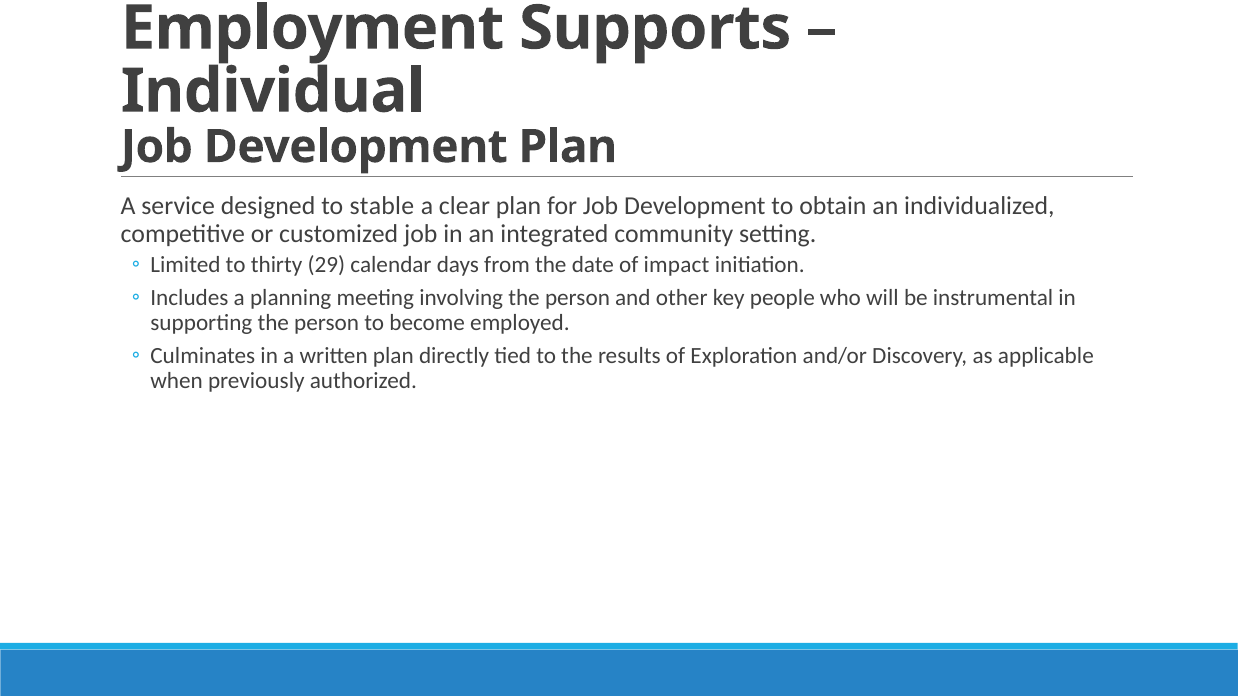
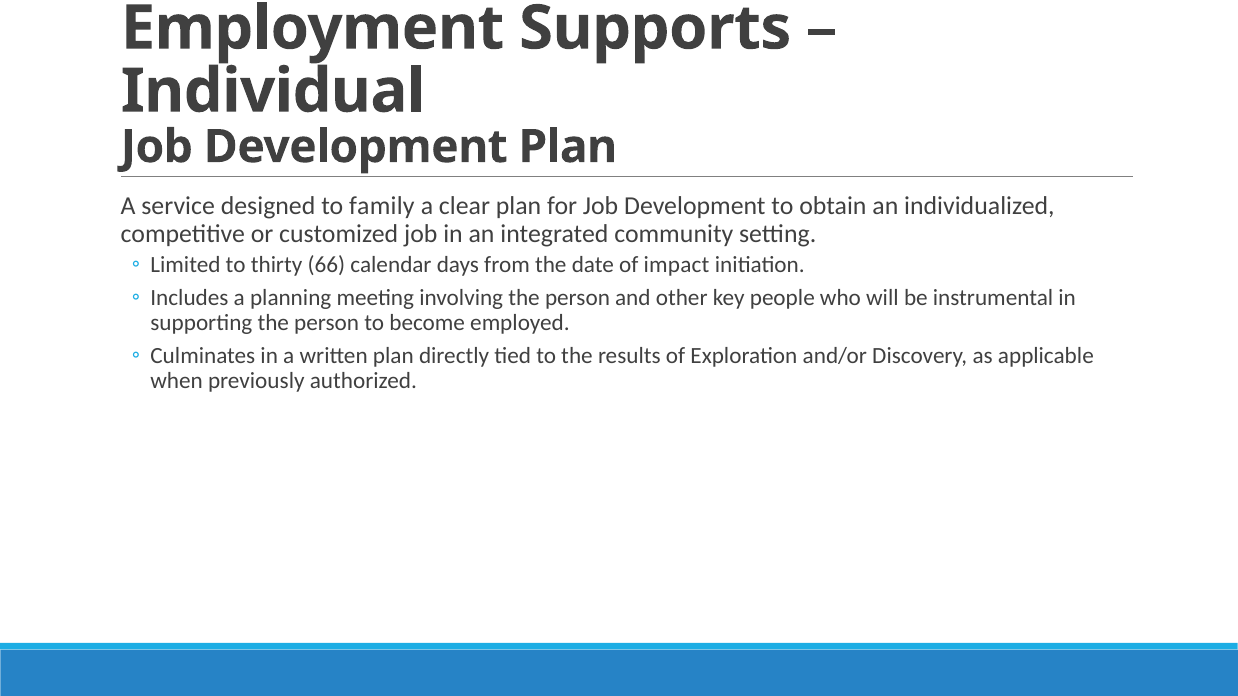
stable: stable -> family
29: 29 -> 66
